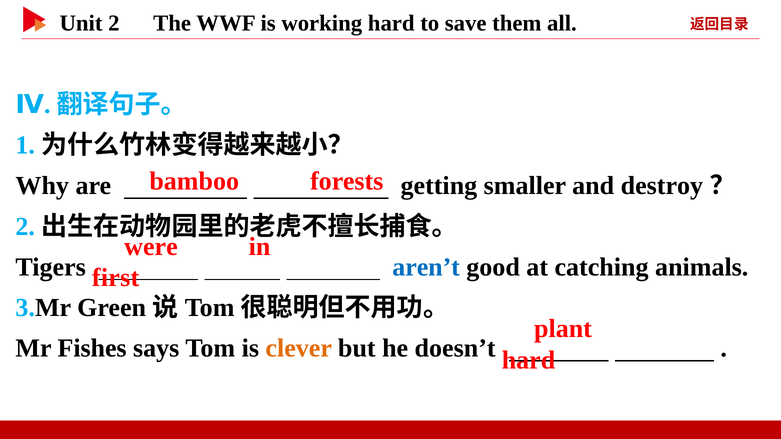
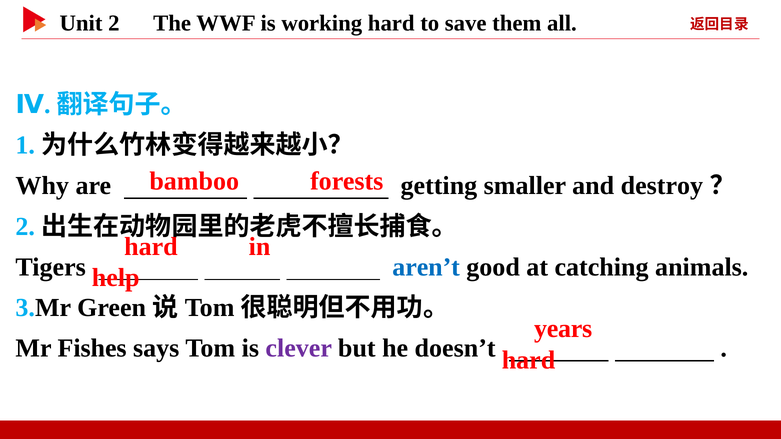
were at (151, 247): were -> hard
first: first -> help
plant: plant -> years
clever colour: orange -> purple
